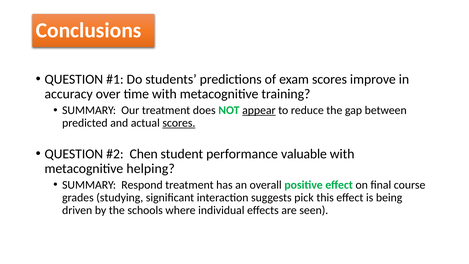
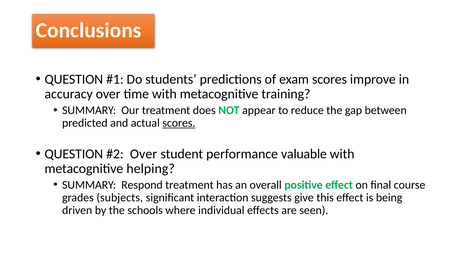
appear underline: present -> none
Chen at (144, 154): Chen -> Over
studying: studying -> subjects
pick: pick -> give
